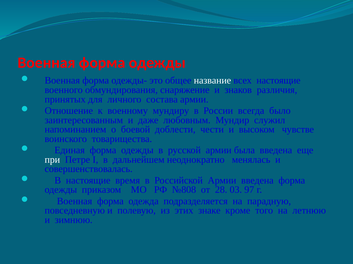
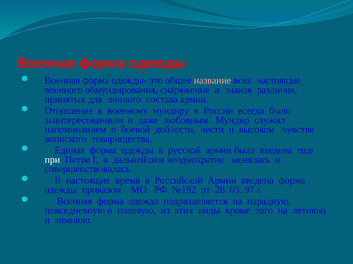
название colour: white -> pink
№808: №808 -> №192
знаке: знаке -> виды
